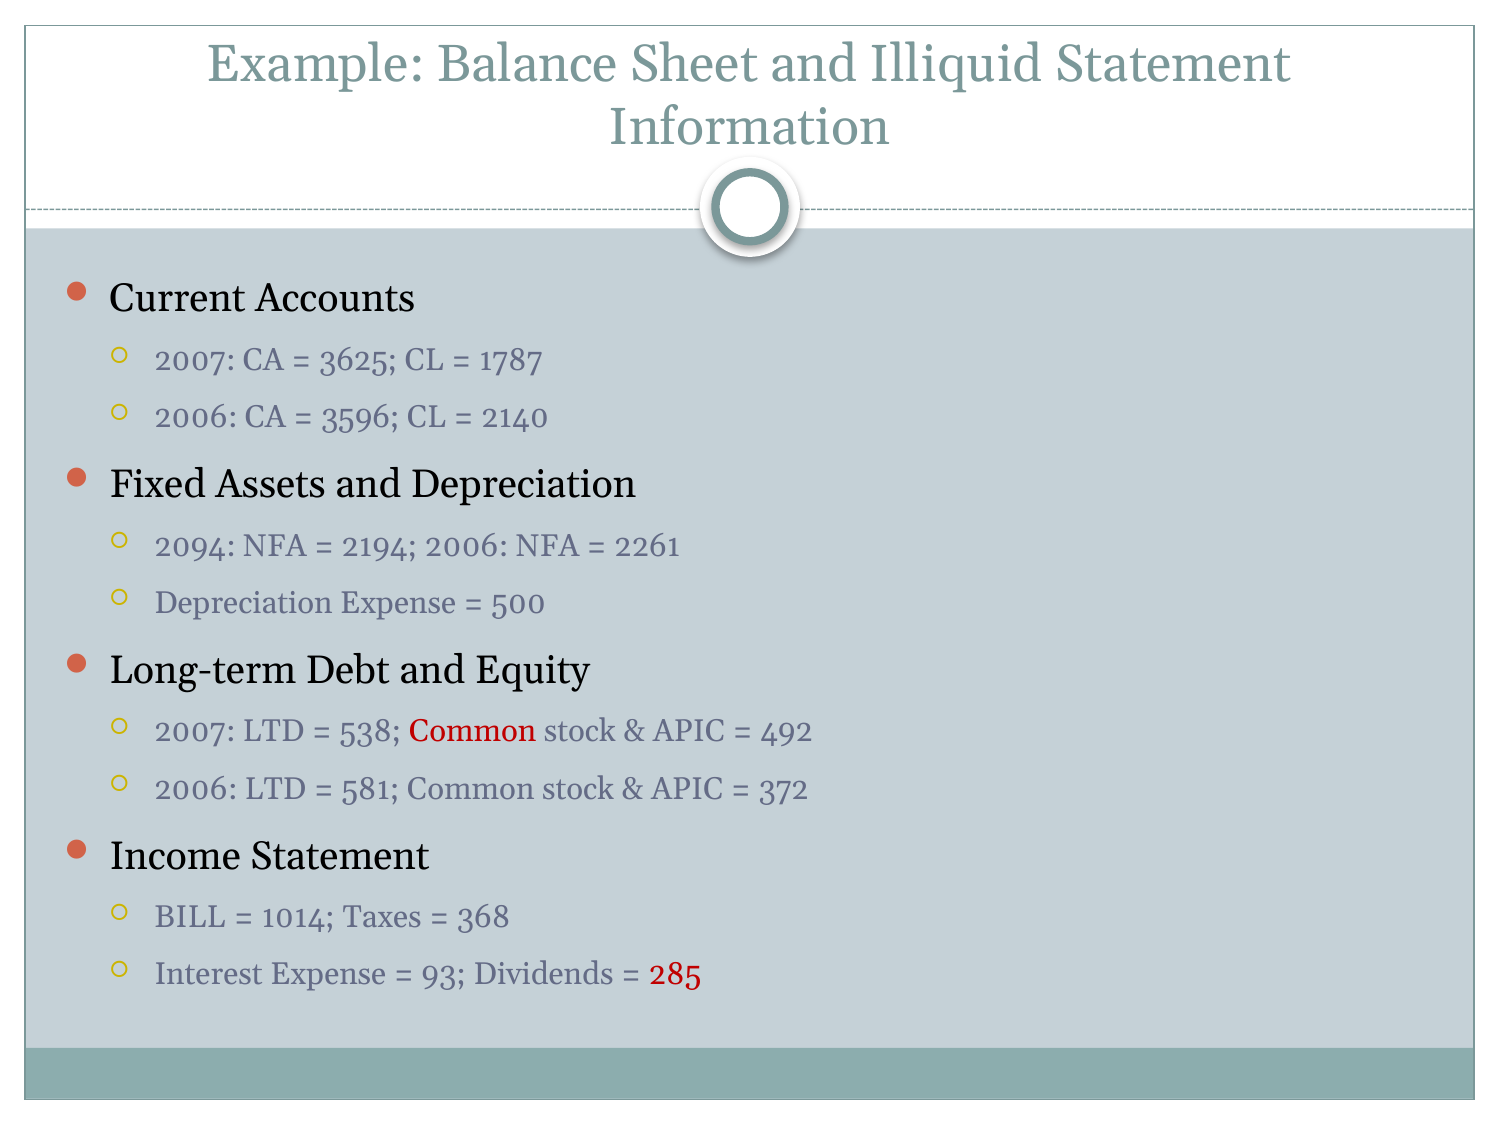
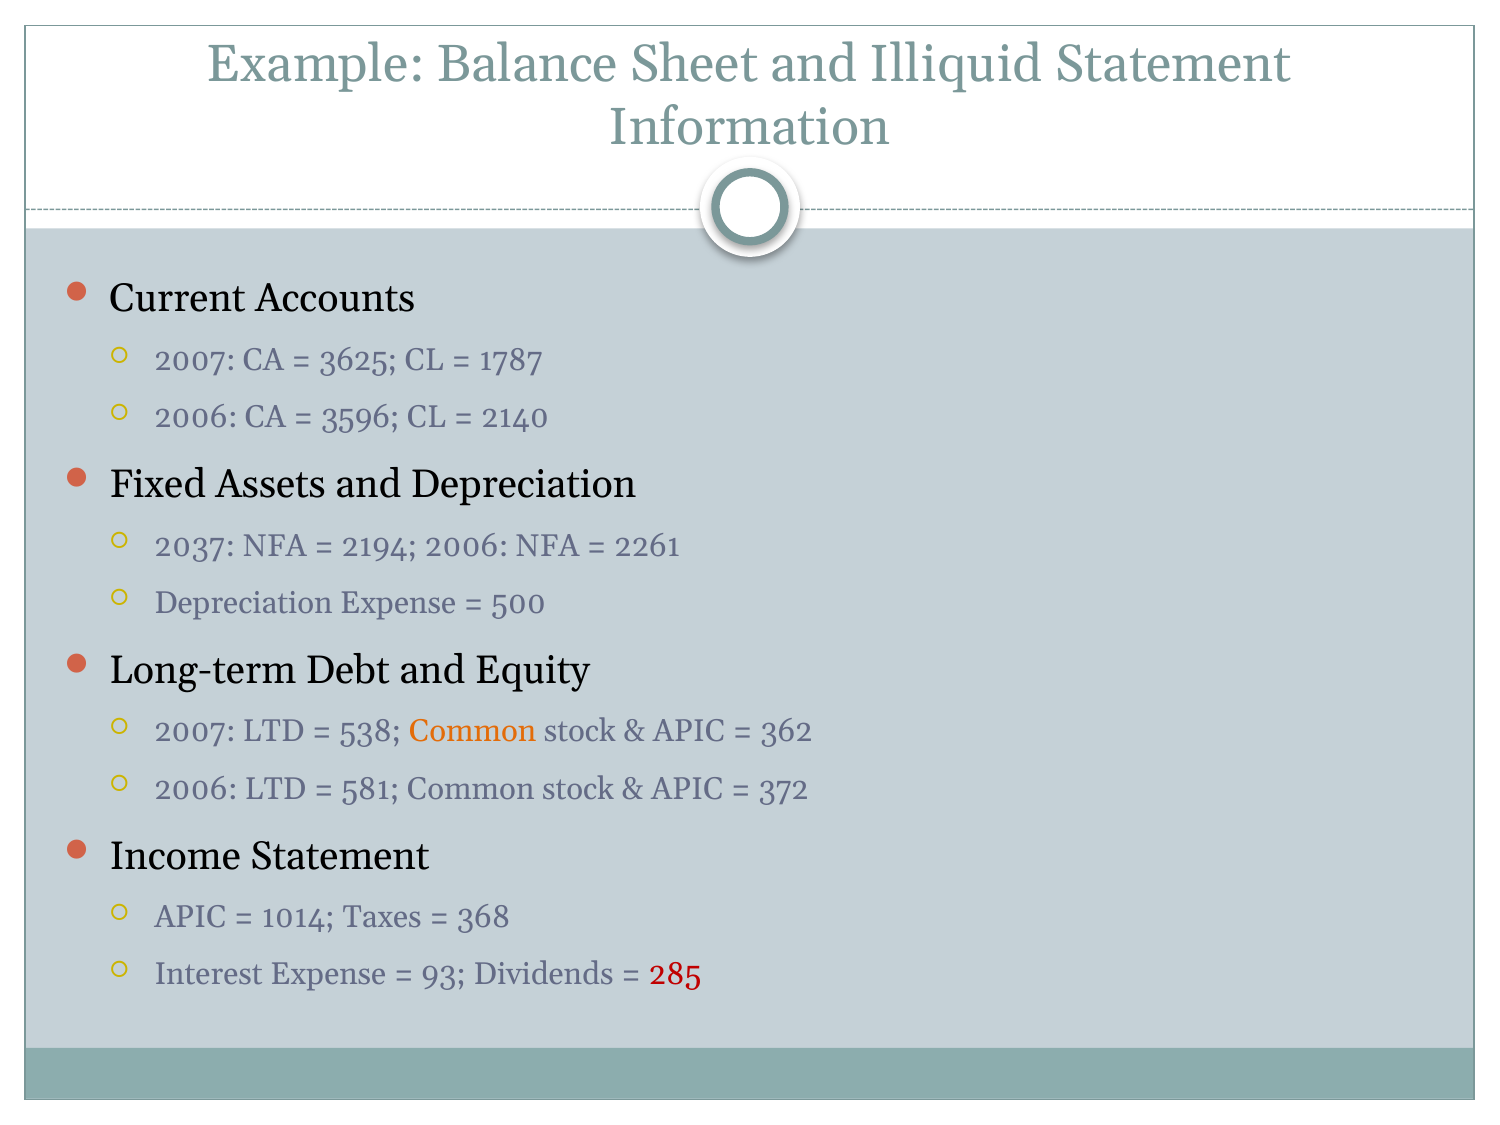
2094: 2094 -> 2037
Common at (473, 732) colour: red -> orange
492: 492 -> 362
BILL at (190, 917): BILL -> APIC
